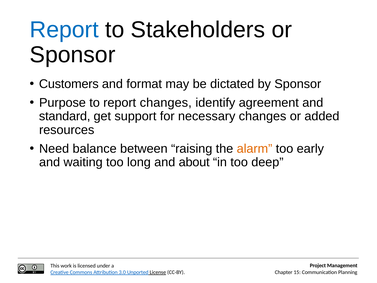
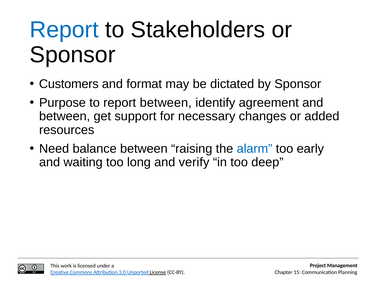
report changes: changes -> between
standard at (65, 116): standard -> between
alarm colour: orange -> blue
about: about -> verify
